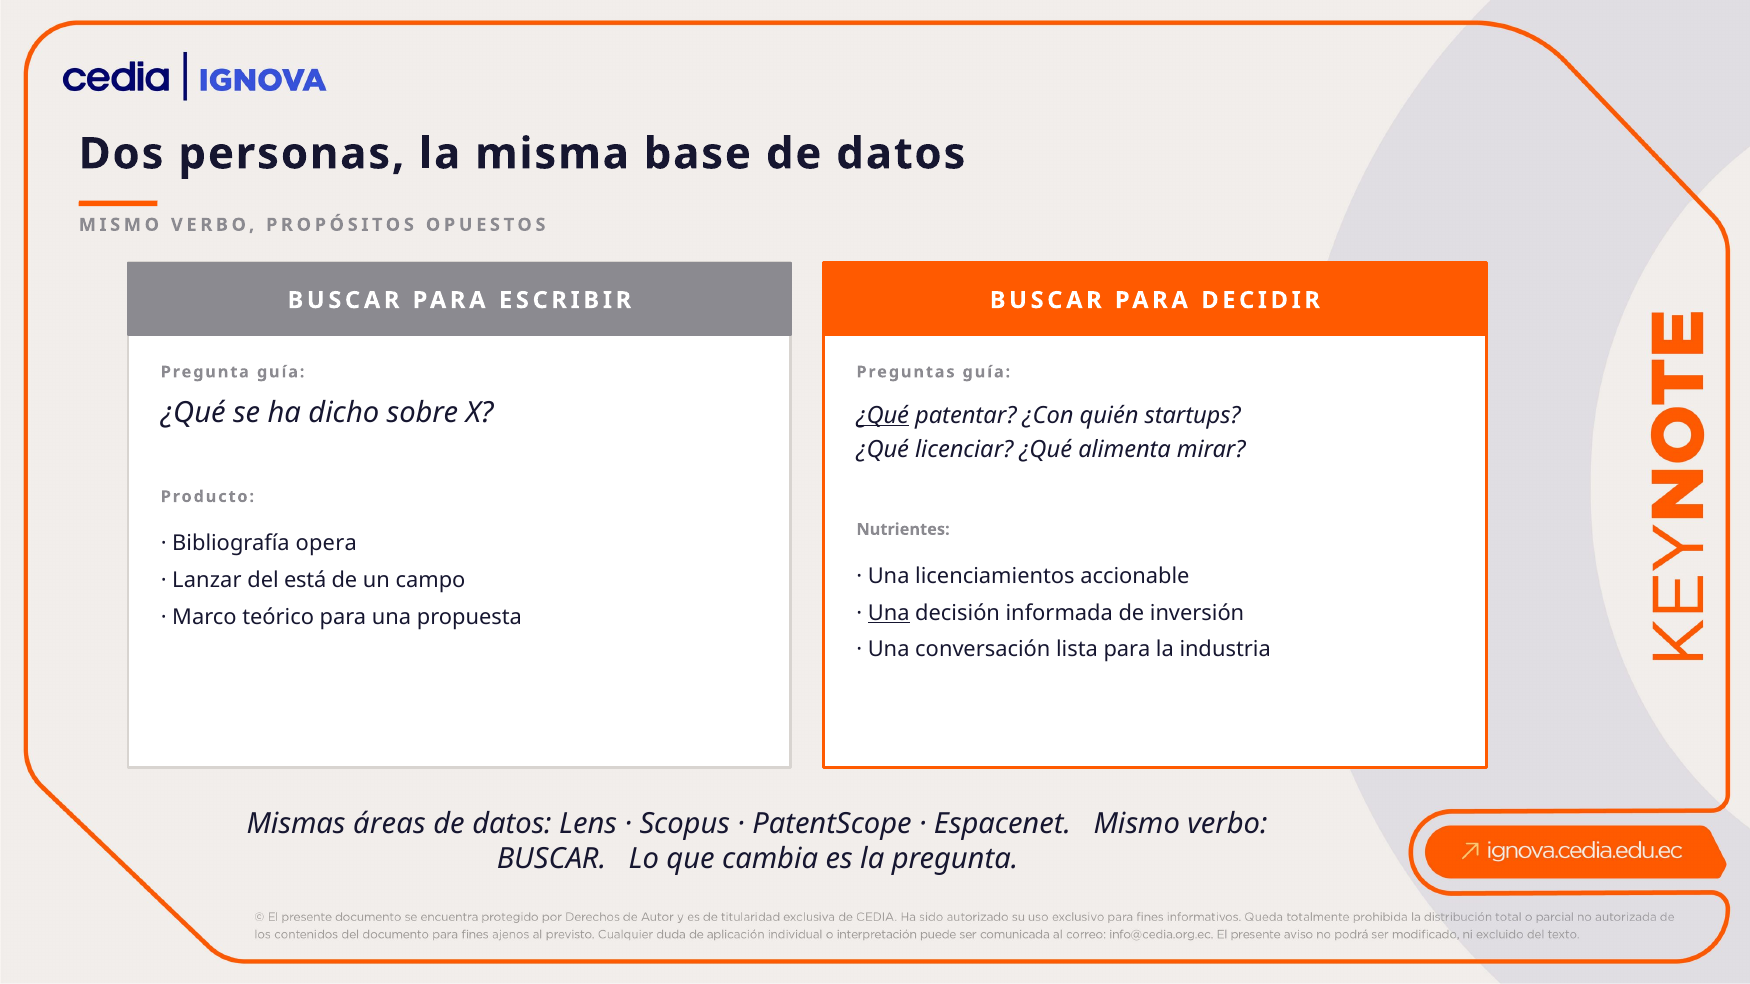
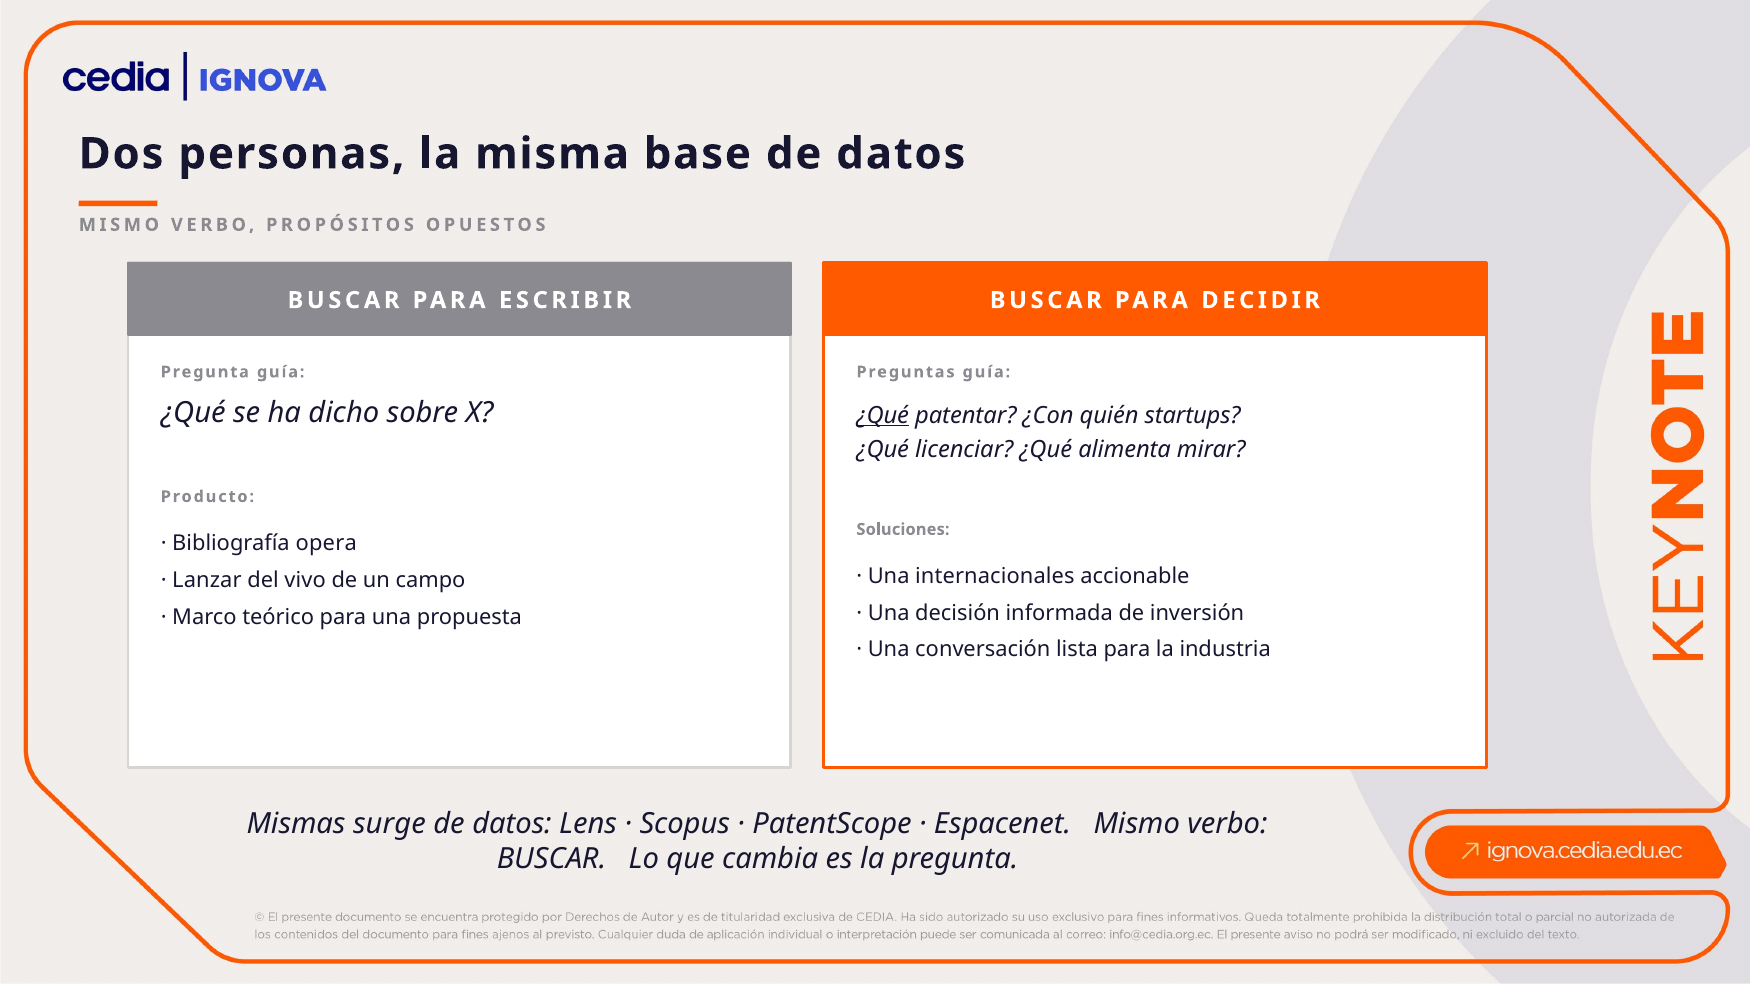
Nutrientes: Nutrientes -> Soluciones
licenciamientos: licenciamientos -> internacionales
está: está -> vivo
Una at (889, 613) underline: present -> none
áreas: áreas -> surge
